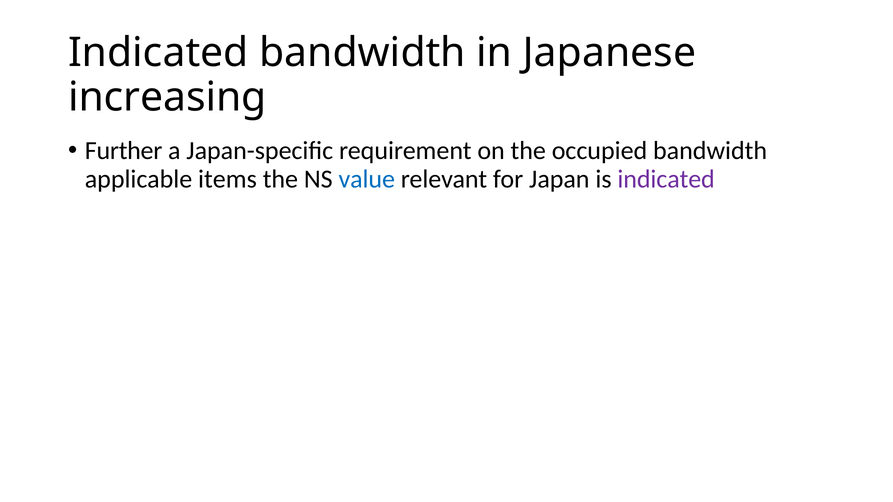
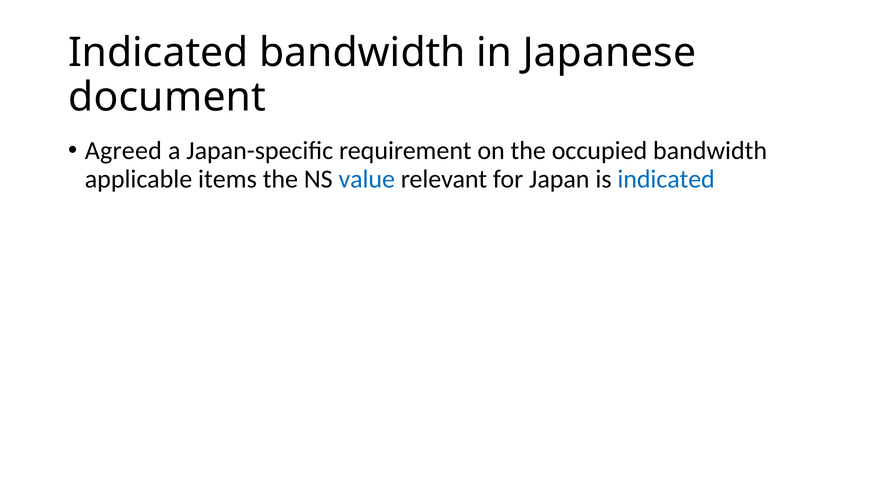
increasing: increasing -> document
Further: Further -> Agreed
indicated at (666, 179) colour: purple -> blue
